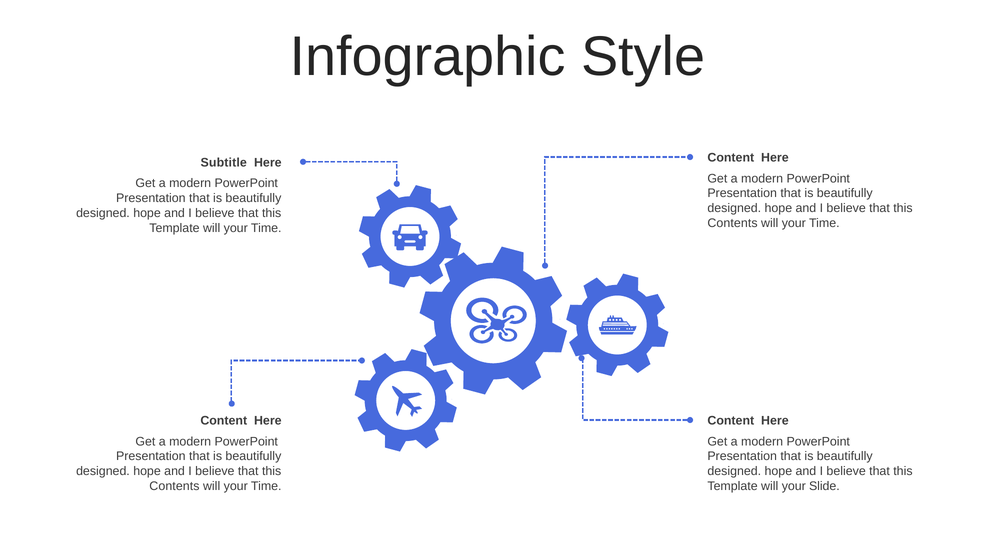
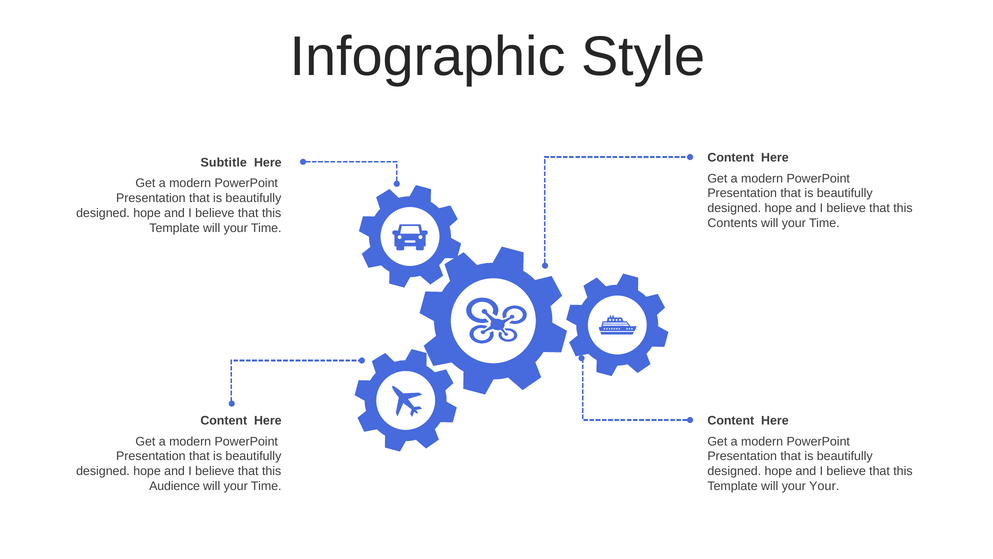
Contents at (174, 486): Contents -> Audience
your Slide: Slide -> Your
